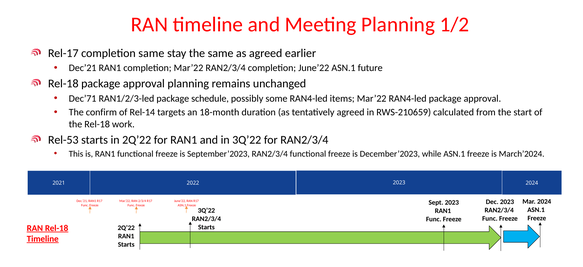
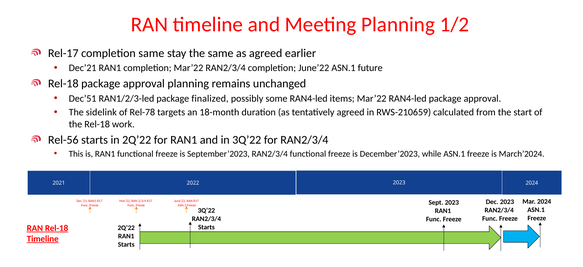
Dec’71: Dec’71 -> Dec’51
schedule: schedule -> finalized
confirm: confirm -> sidelink
Rel-14: Rel-14 -> Rel-78
Rel-53: Rel-53 -> Rel-56
